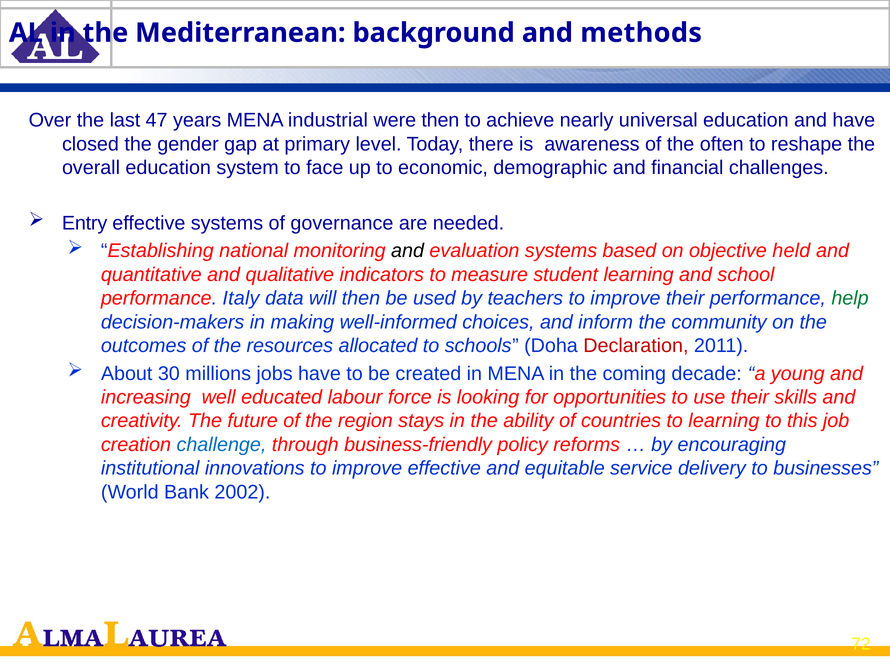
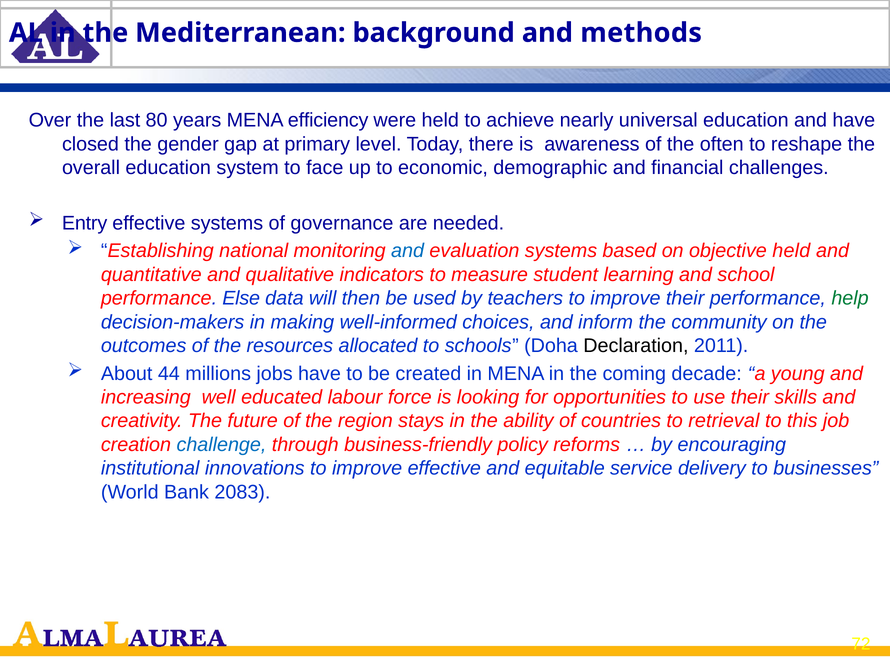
47: 47 -> 80
industrial: industrial -> efficiency
were then: then -> held
and at (408, 251) colour: black -> blue
Italy: Italy -> Else
Declaration colour: red -> black
30: 30 -> 44
to learning: learning -> retrieval
2002: 2002 -> 2083
